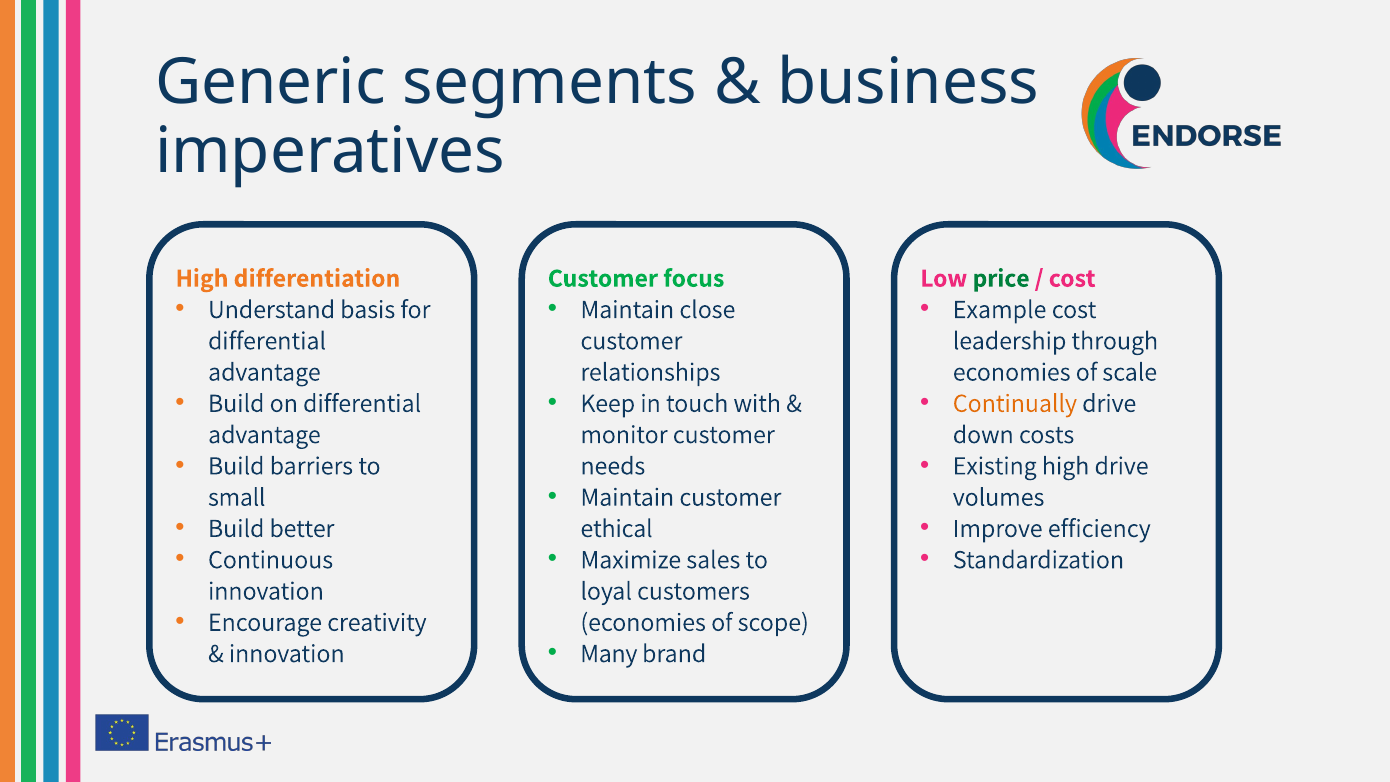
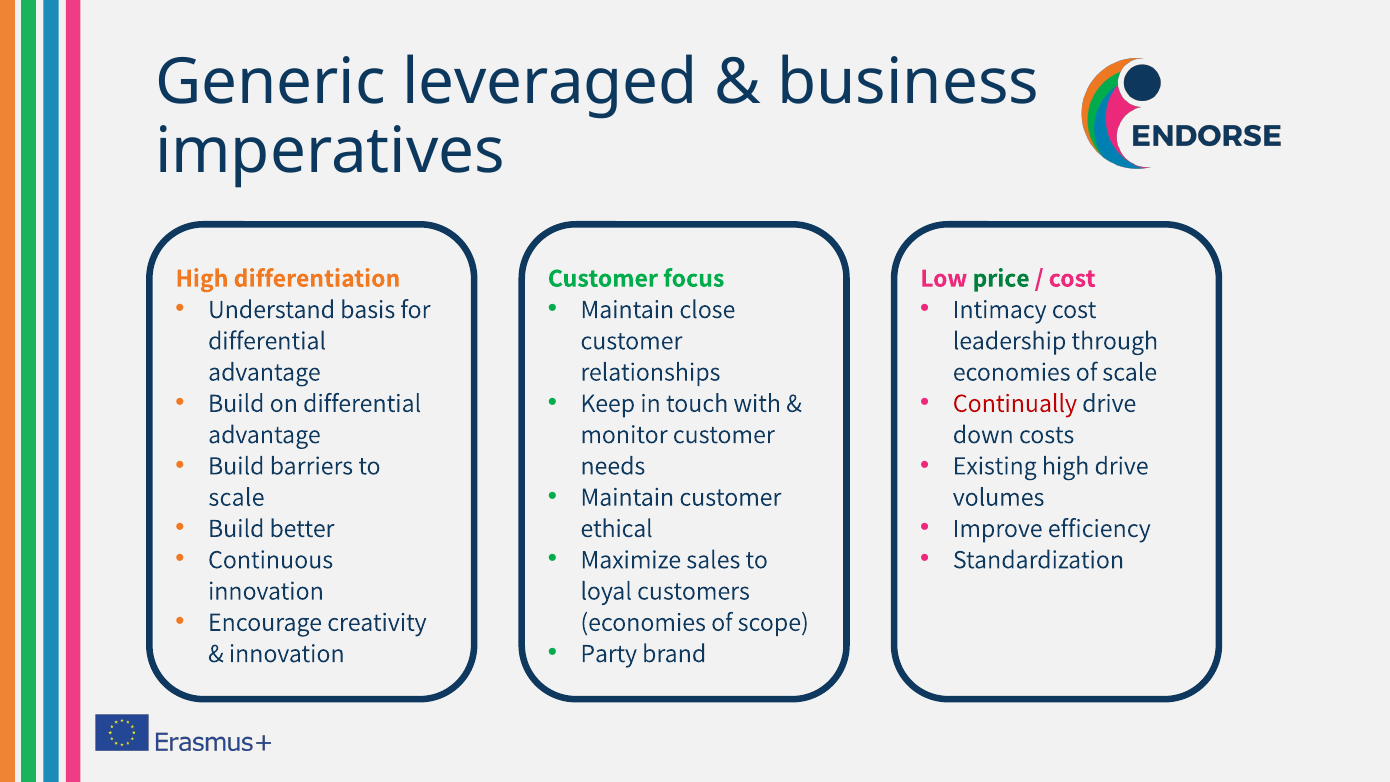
segments: segments -> leveraged
Example: Example -> Intimacy
Continually colour: orange -> red
small at (237, 497): small -> scale
Many: Many -> Party
